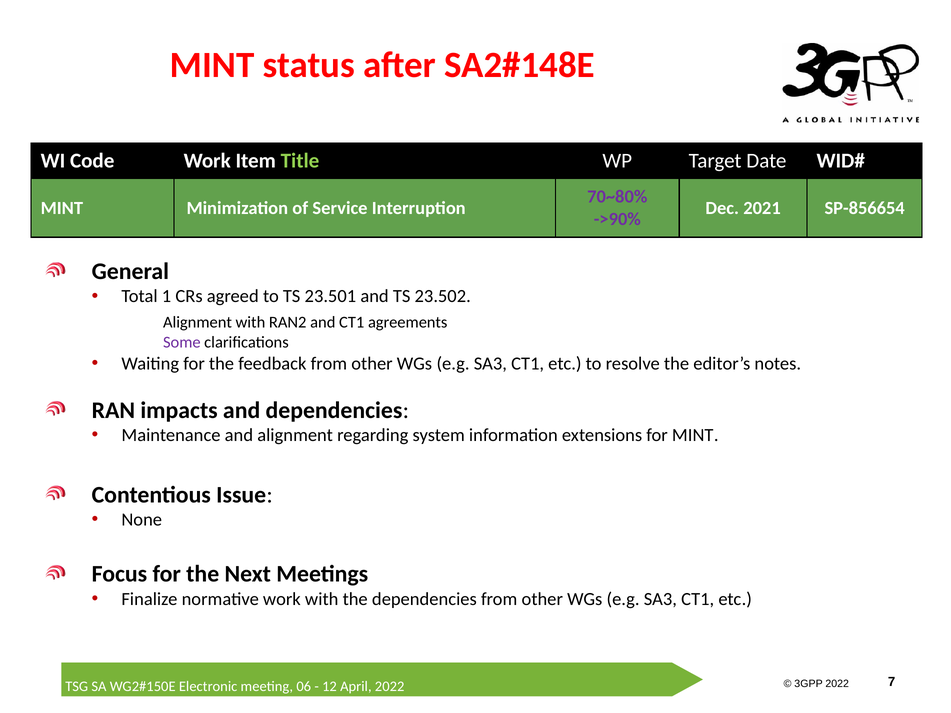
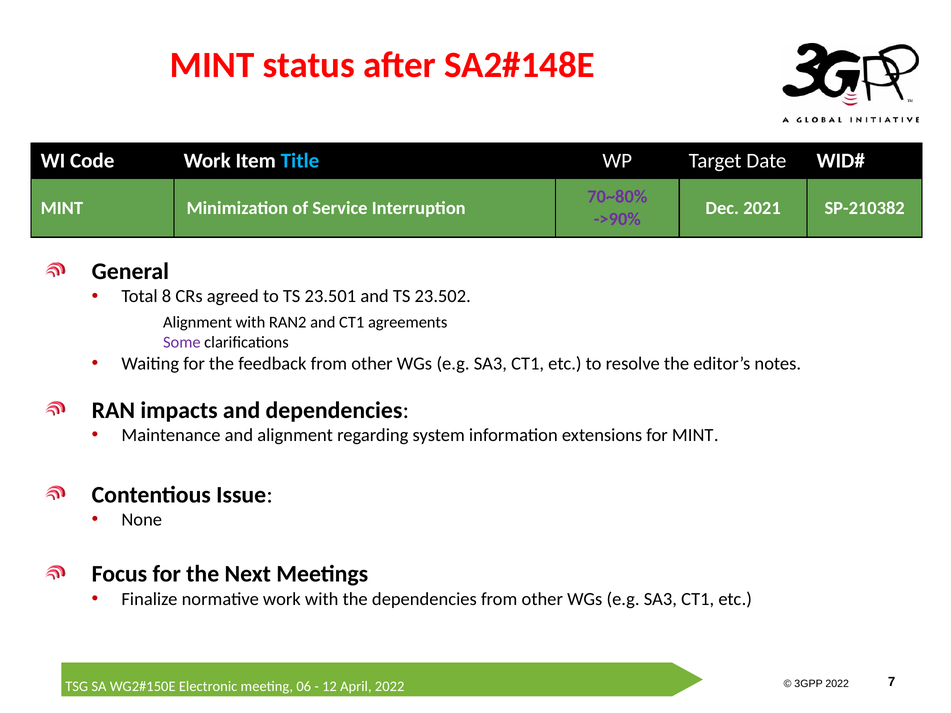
Title colour: light green -> light blue
SP-856654: SP-856654 -> SP-210382
1: 1 -> 8
